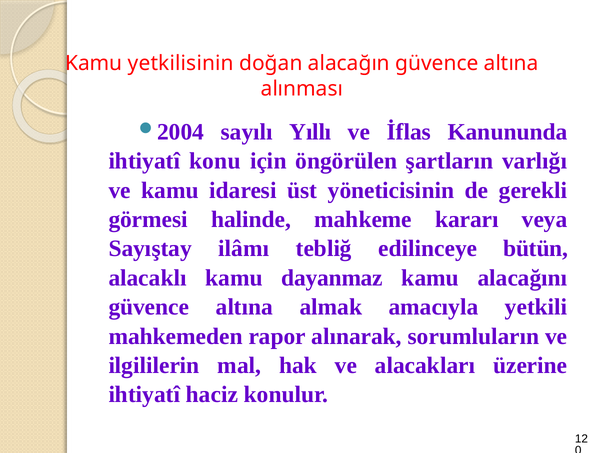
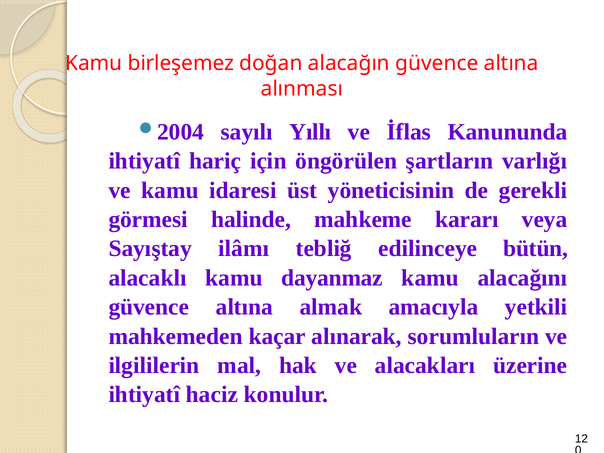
yetkilisinin: yetkilisinin -> birleşemez
konu: konu -> hariç
rapor: rapor -> kaçar
